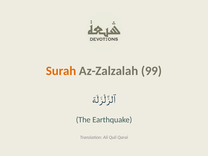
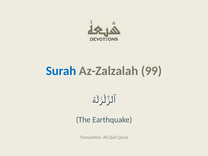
Surah colour: orange -> blue
